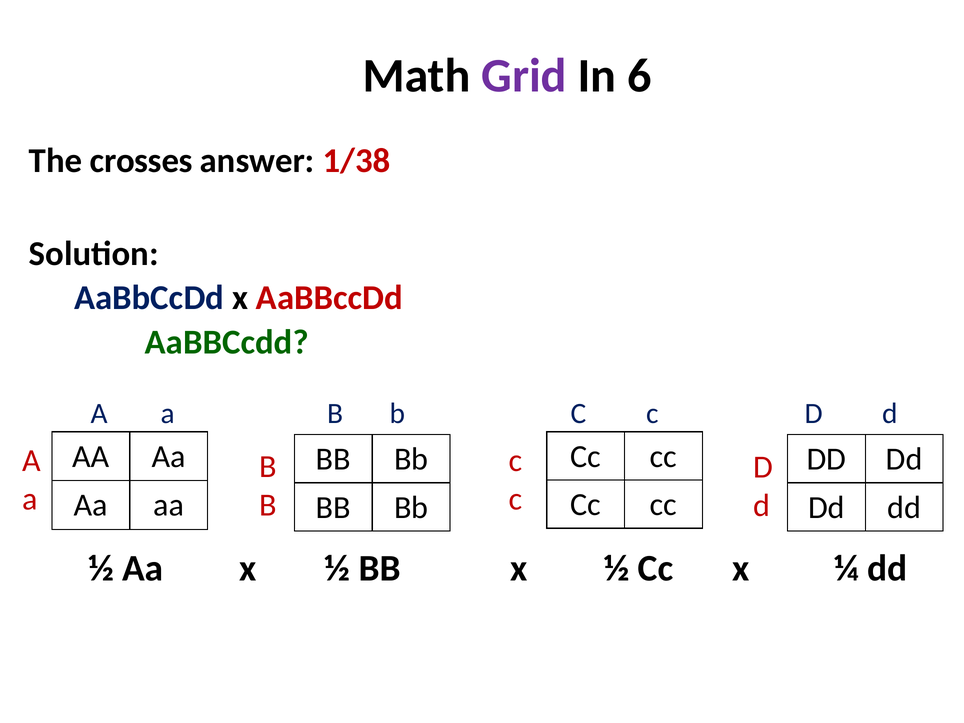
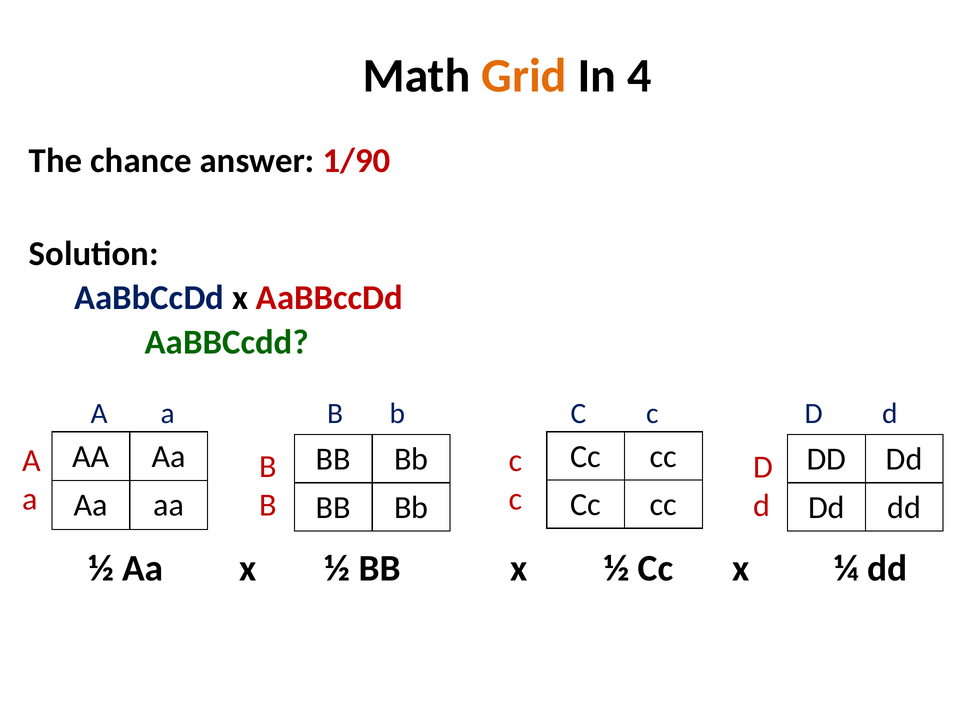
Grid colour: purple -> orange
6: 6 -> 4
crosses: crosses -> chance
1/38: 1/38 -> 1/90
